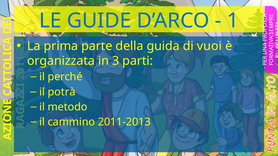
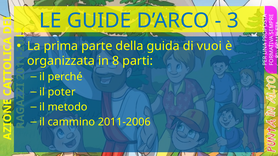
1 at (233, 21): 1 -> 3
3: 3 -> 8
potrà: potrà -> poter
2011-2013: 2011-2013 -> 2011-2006
